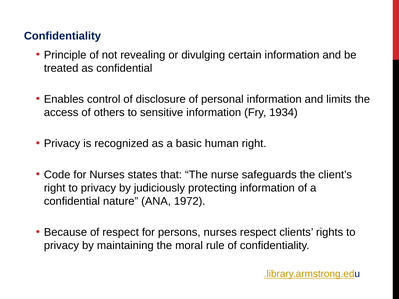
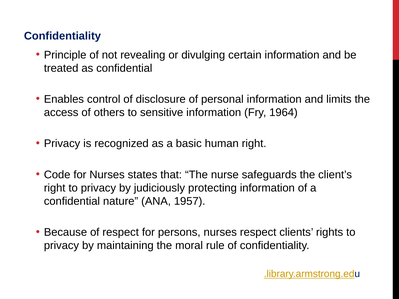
1934: 1934 -> 1964
1972: 1972 -> 1957
